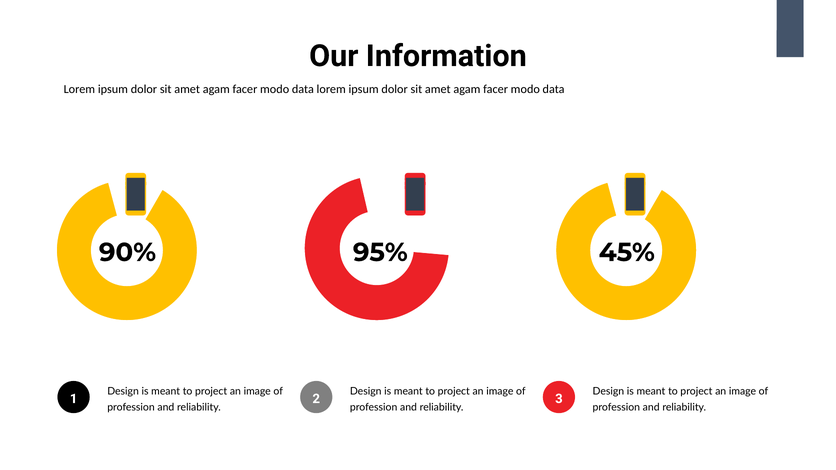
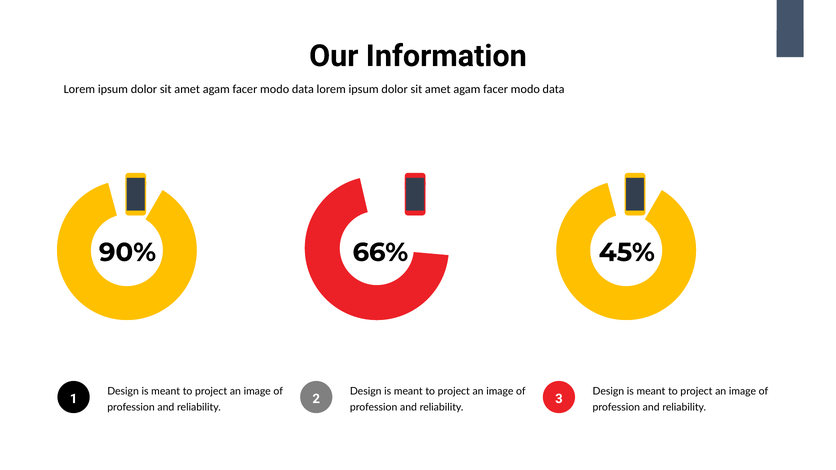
95%: 95% -> 66%
